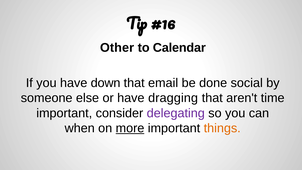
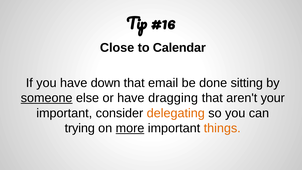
Other: Other -> Close
social: social -> sitting
someone underline: none -> present
time: time -> your
delegating colour: purple -> orange
when: when -> trying
